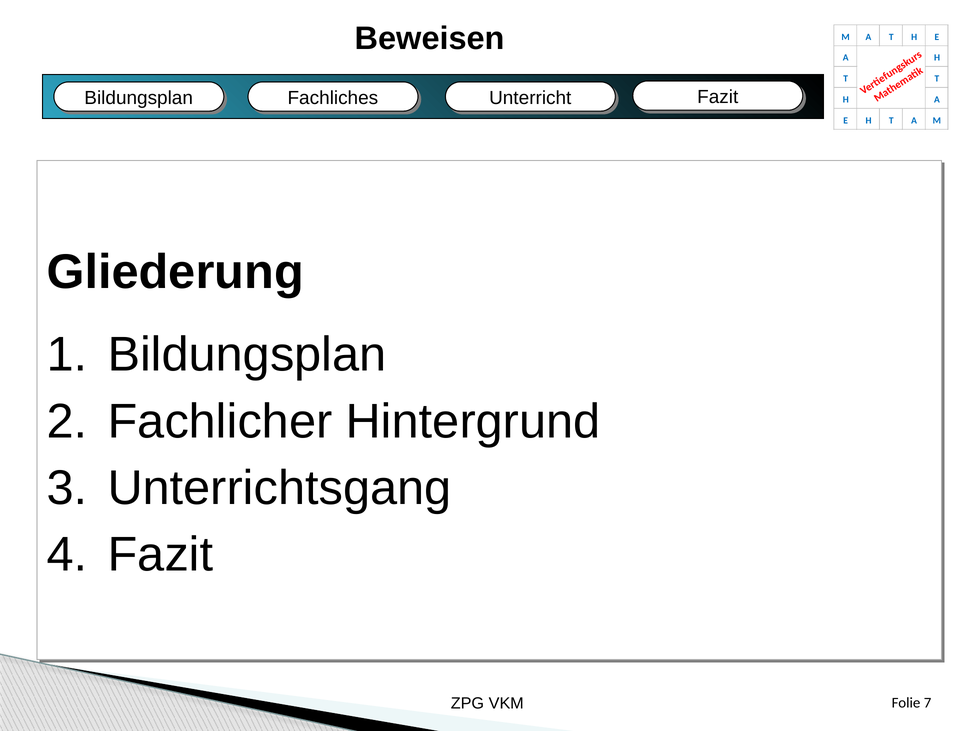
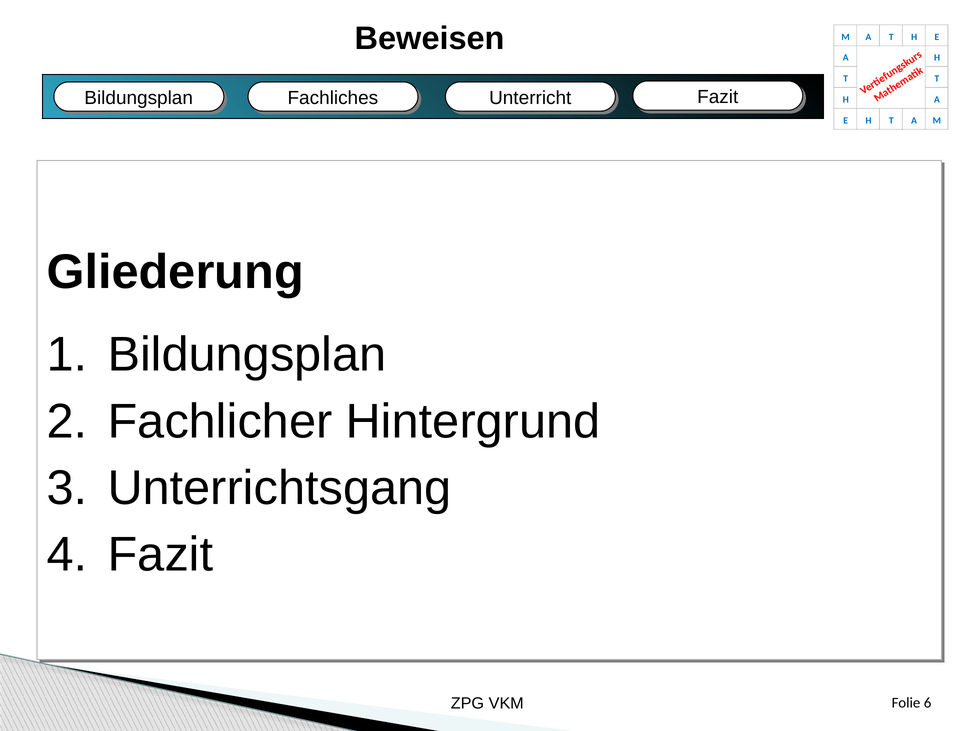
7: 7 -> 6
